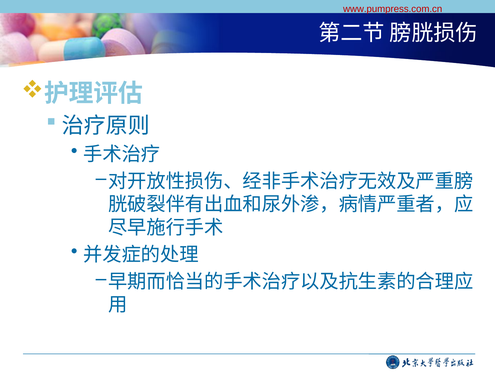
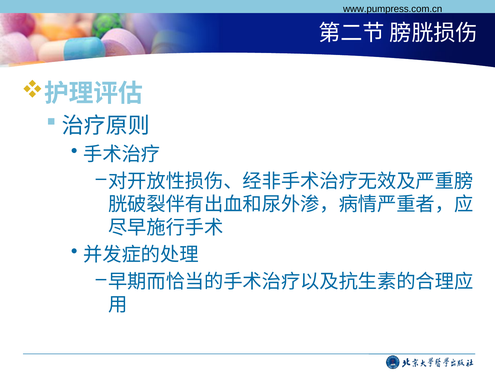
www.pumpress.com.cn colour: red -> black
